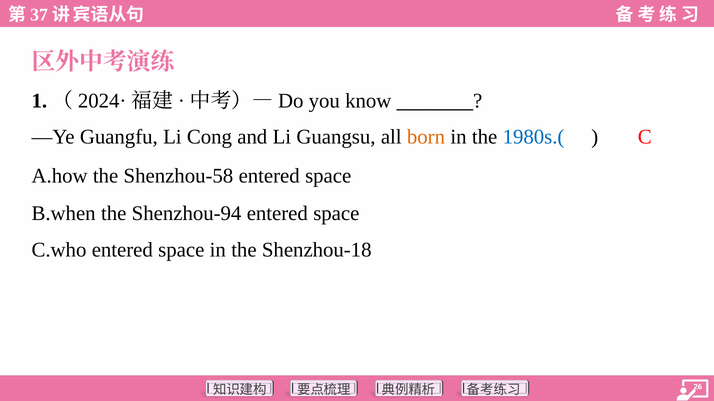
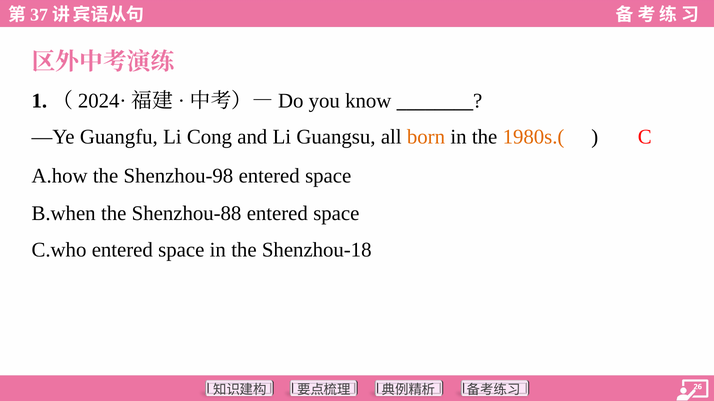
1980s.( colour: blue -> orange
Shenzhou-58: Shenzhou-58 -> Shenzhou-98
Shenzhou-94: Shenzhou-94 -> Shenzhou-88
